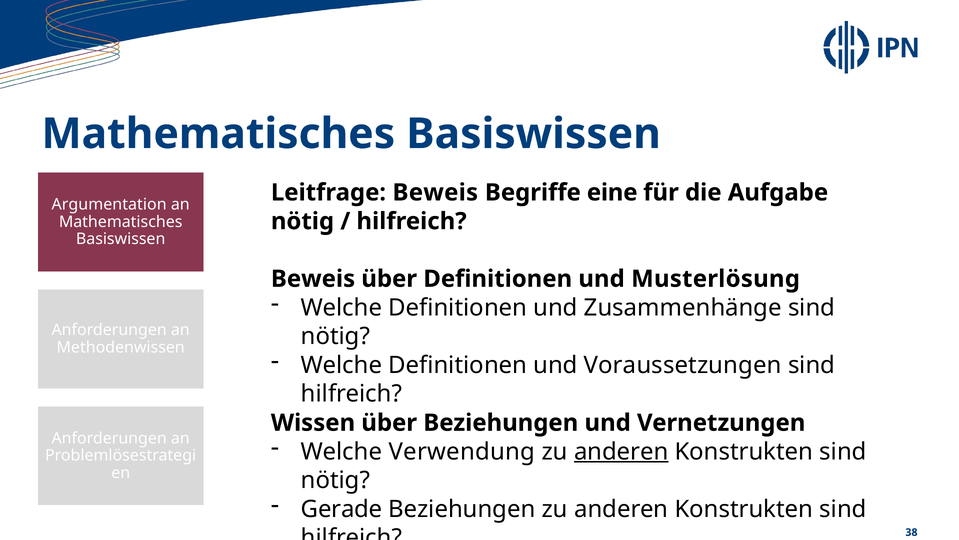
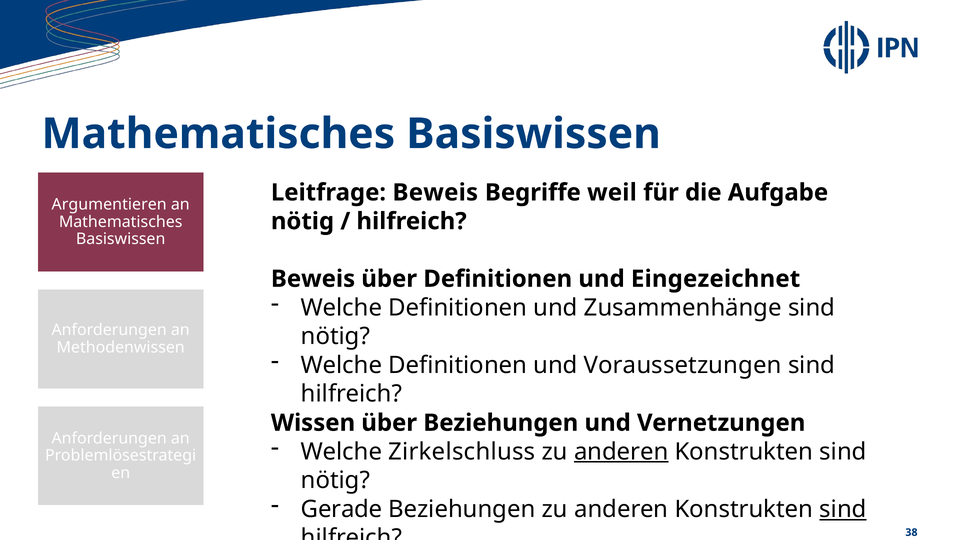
eine: eine -> weil
Argumentation: Argumentation -> Argumentieren
Musterlösung: Musterlösung -> Eingezeichnet
Verwendung: Verwendung -> Zirkelschluss
sind at (843, 509) underline: none -> present
